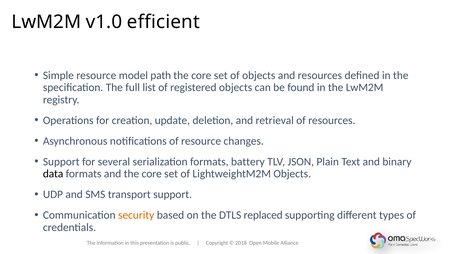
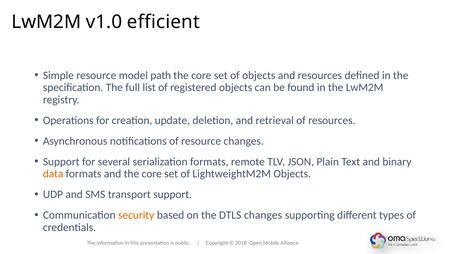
battery: battery -> remote
data colour: black -> orange
DTLS replaced: replaced -> changes
